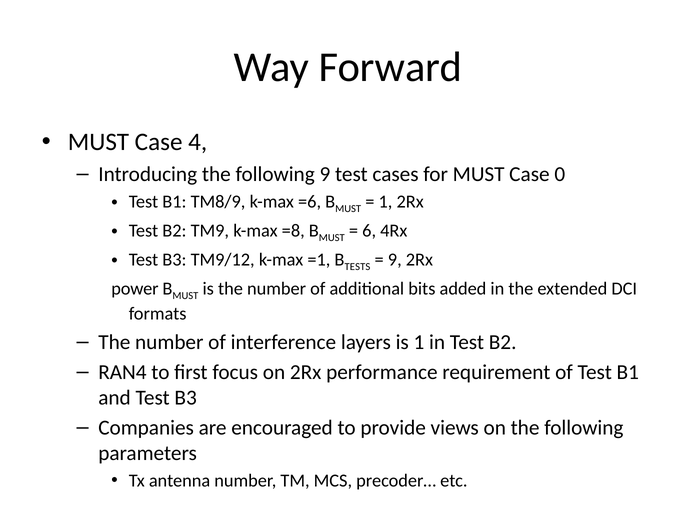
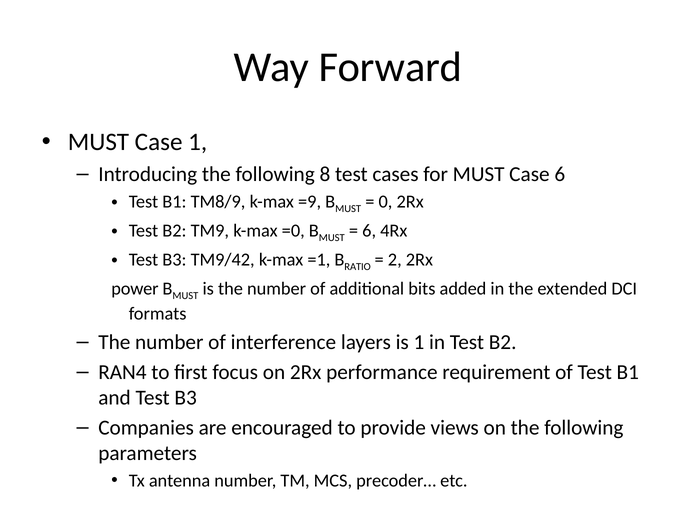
Case 4: 4 -> 1
following 9: 9 -> 8
Case 0: 0 -> 6
=6: =6 -> =9
1 at (386, 202): 1 -> 0
=8: =8 -> =0
TM9/12: TM9/12 -> TM9/42
TESTS: TESTS -> RATIO
9 at (395, 260): 9 -> 2
